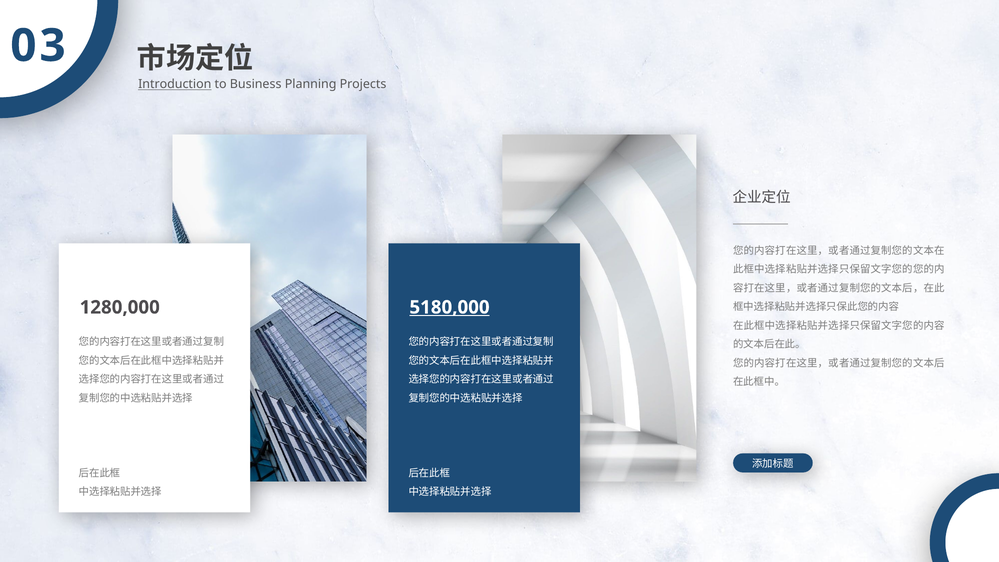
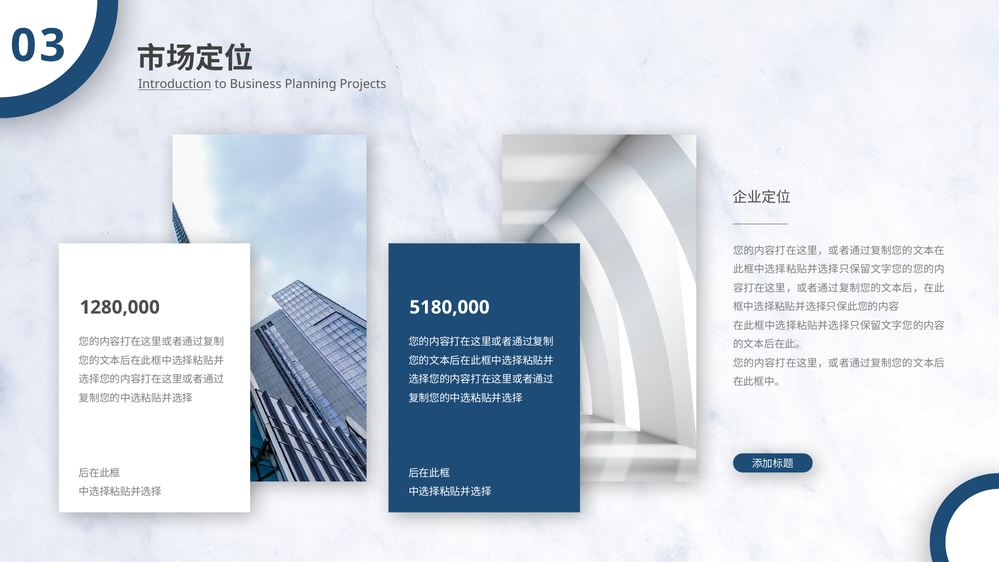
5180,000 underline: present -> none
